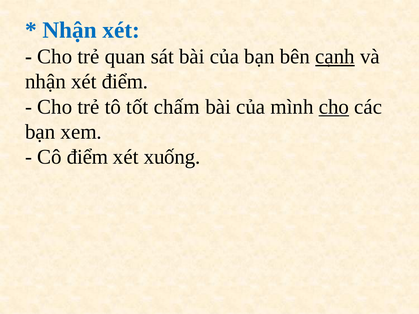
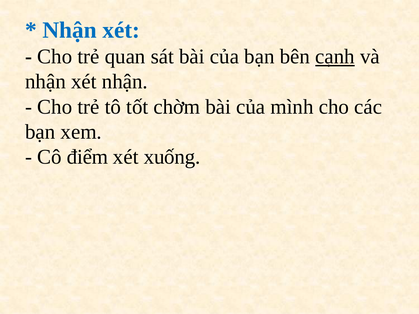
xét điểm: điểm -> nhận
chấm: chấm -> chờm
cho at (334, 107) underline: present -> none
